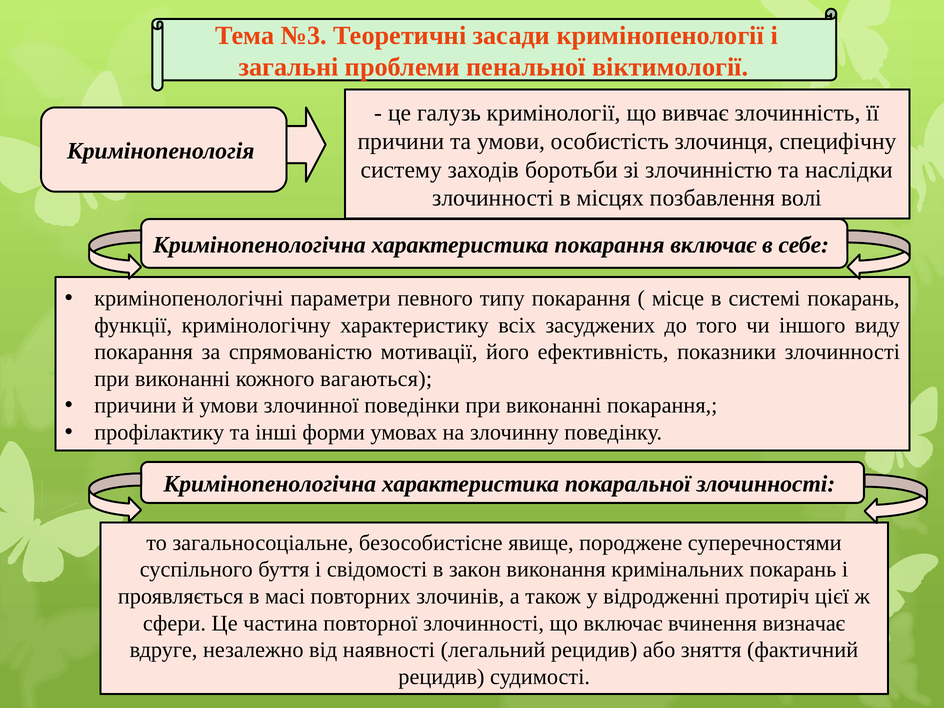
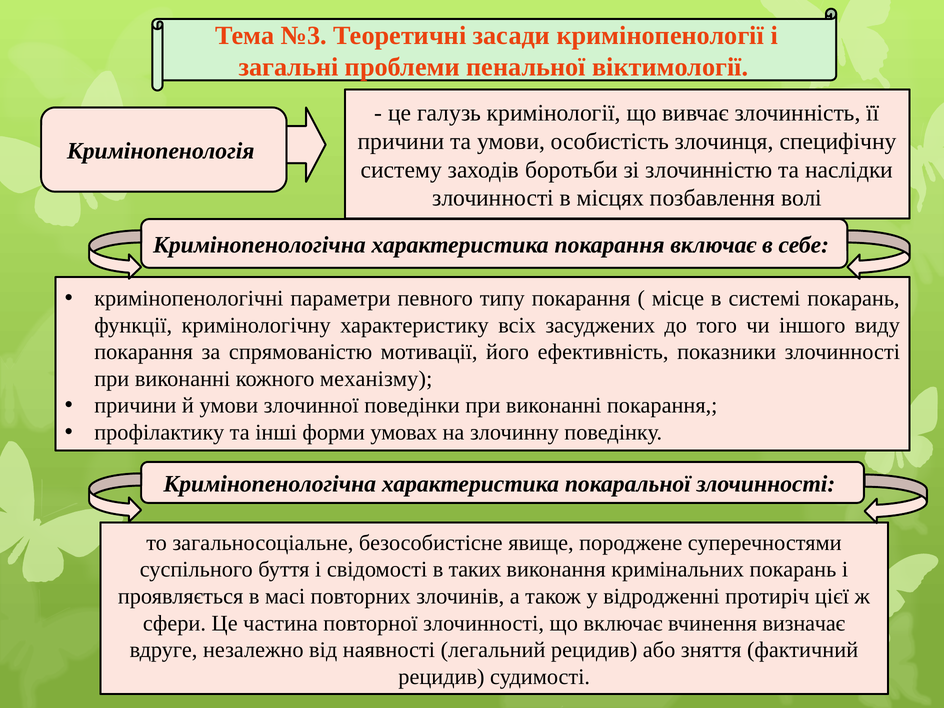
вагаються: вагаються -> механізму
закон: закон -> таких
